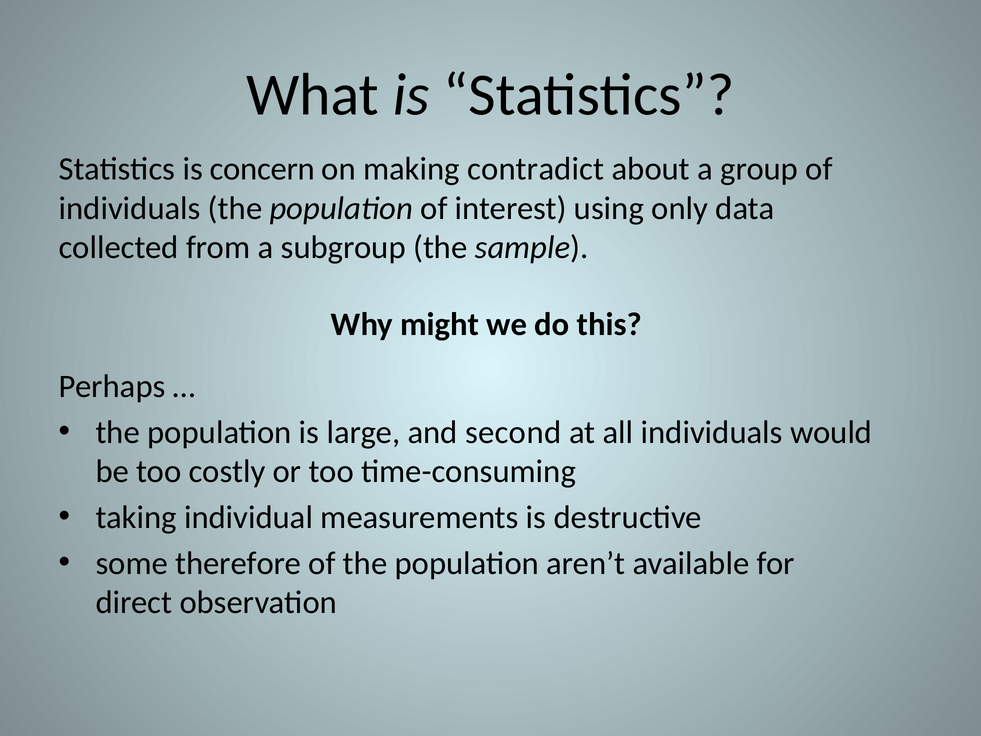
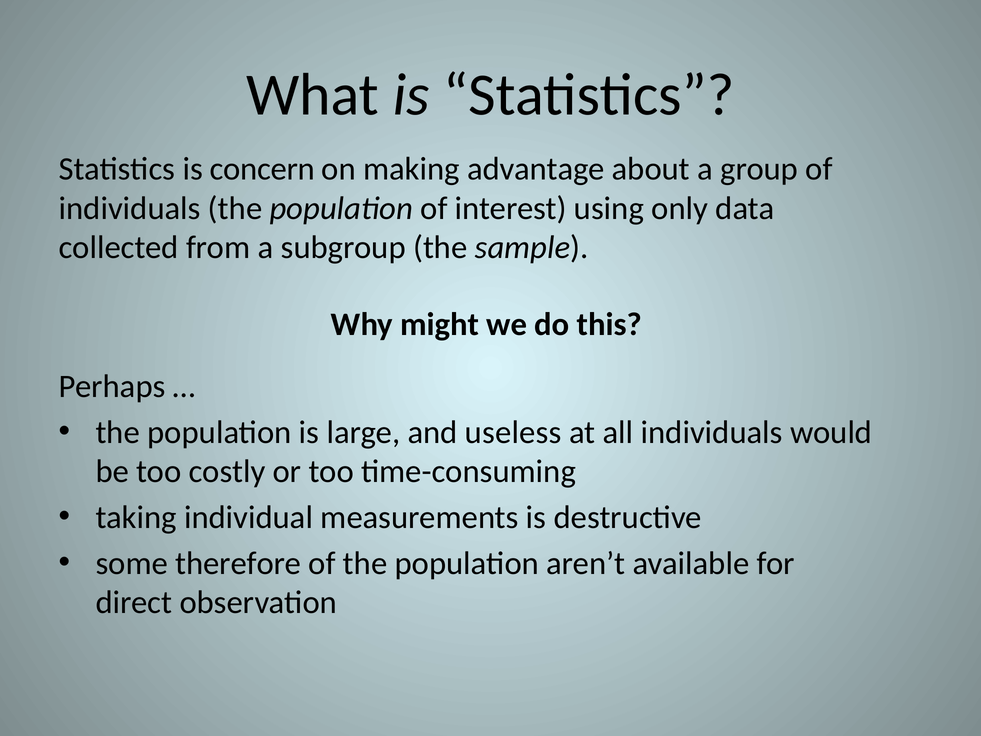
contradict: contradict -> advantage
second: second -> useless
